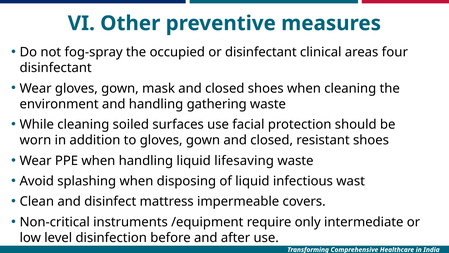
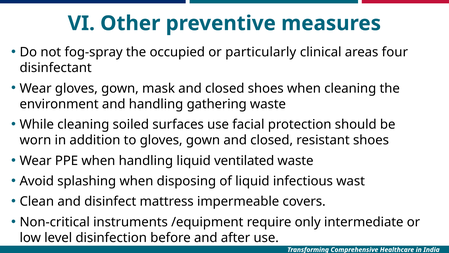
or disinfectant: disinfectant -> particularly
lifesaving: lifesaving -> ventilated
